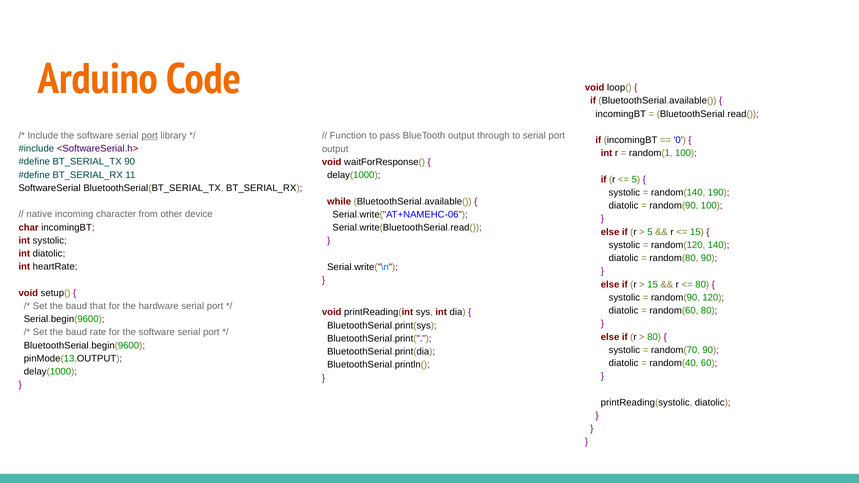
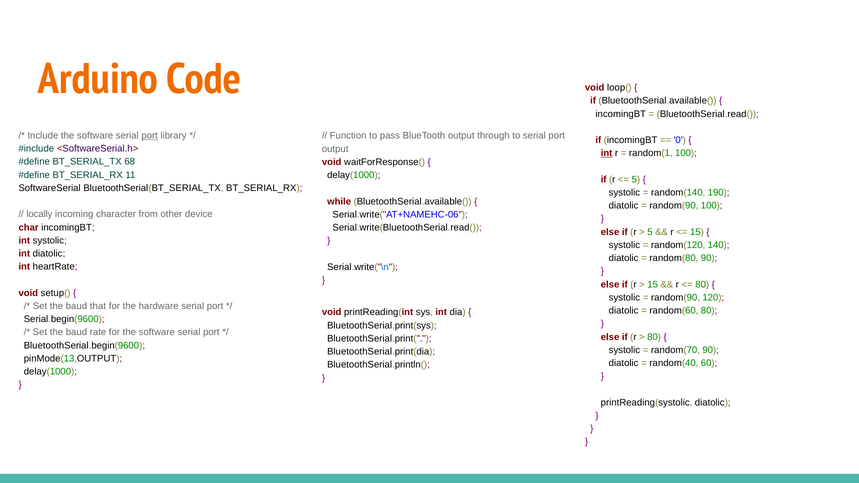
int at (607, 153) underline: none -> present
BT_SERIAL_TX 90: 90 -> 68
native: native -> locally
